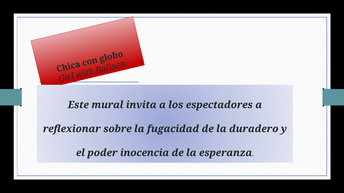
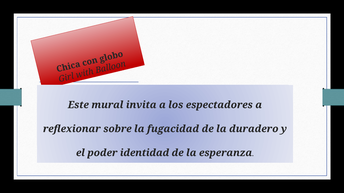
inocencia: inocencia -> identidad
